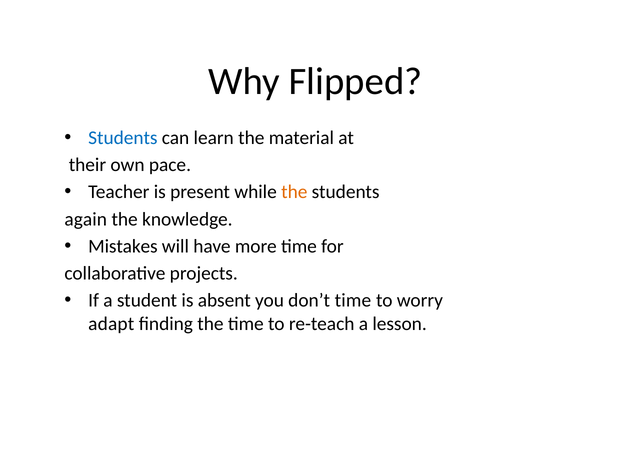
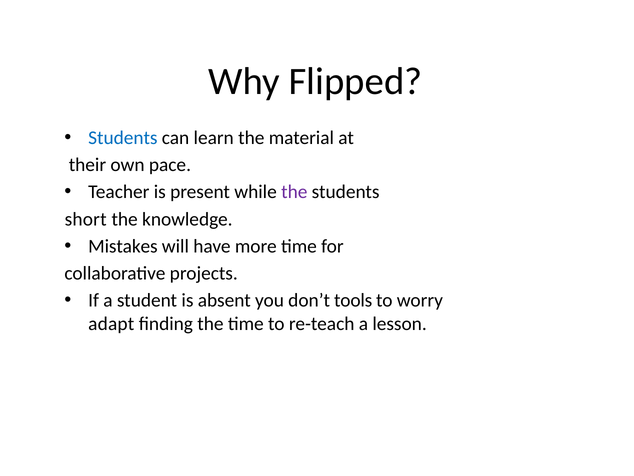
the at (294, 192) colour: orange -> purple
again: again -> short
don’t time: time -> tools
